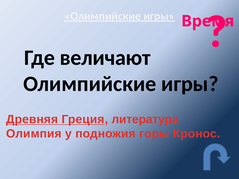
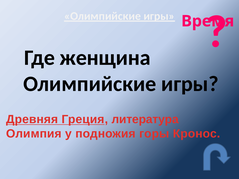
величают: величают -> женщина
